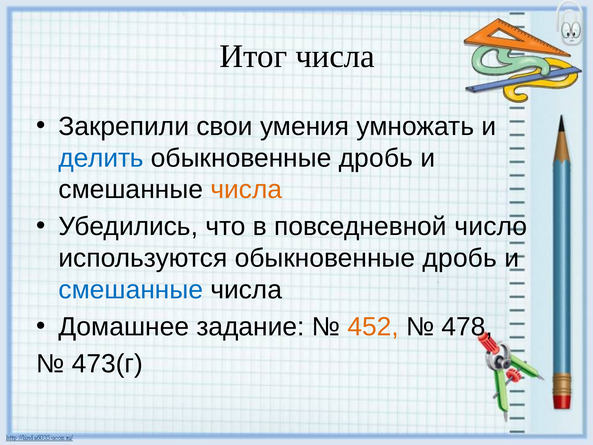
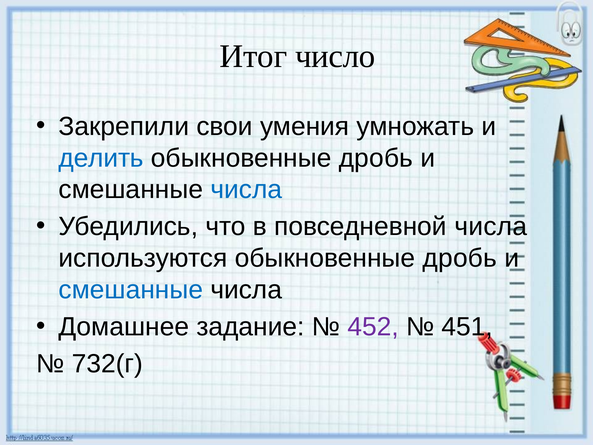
Итог числа: числа -> число
числа at (246, 190) colour: orange -> blue
повседневной число: число -> числа
452 colour: orange -> purple
478: 478 -> 451
473(г: 473(г -> 732(г
